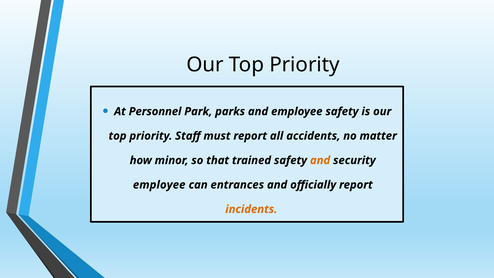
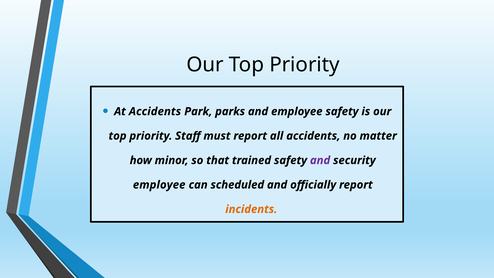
At Personnel: Personnel -> Accidents
and at (320, 160) colour: orange -> purple
entrances: entrances -> scheduled
